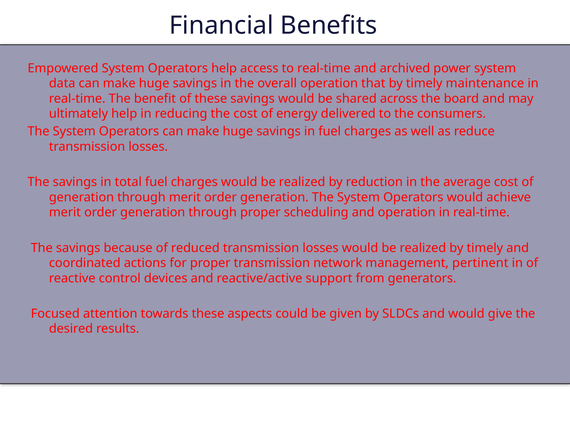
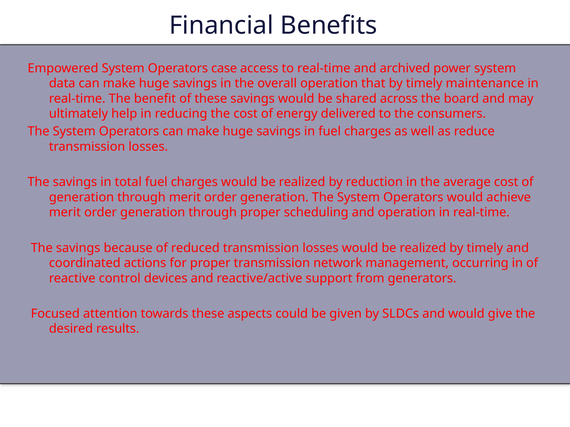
Operators help: help -> case
pertinent: pertinent -> occurring
